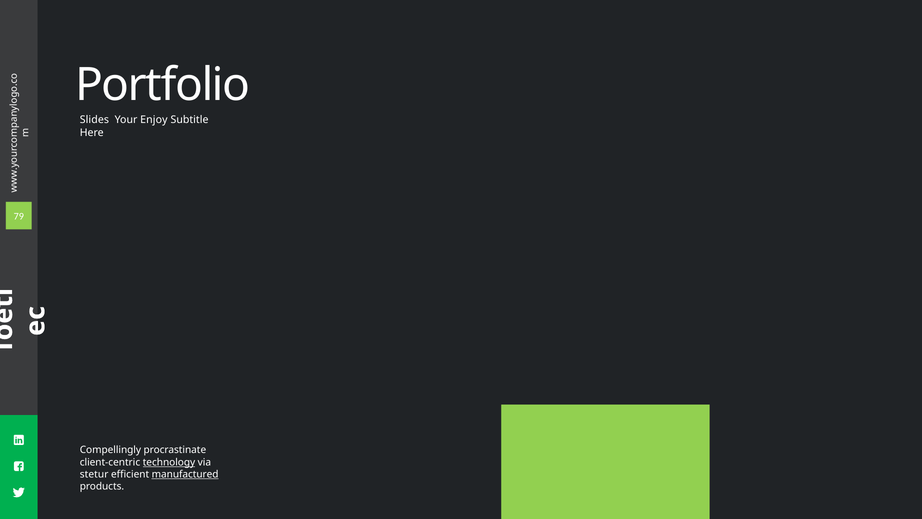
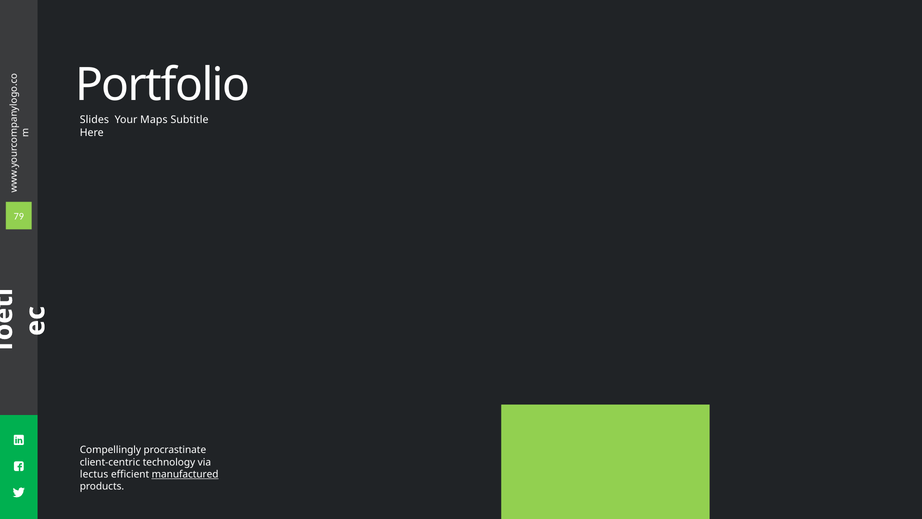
Enjoy: Enjoy -> Maps
technology underline: present -> none
stetur: stetur -> lectus
